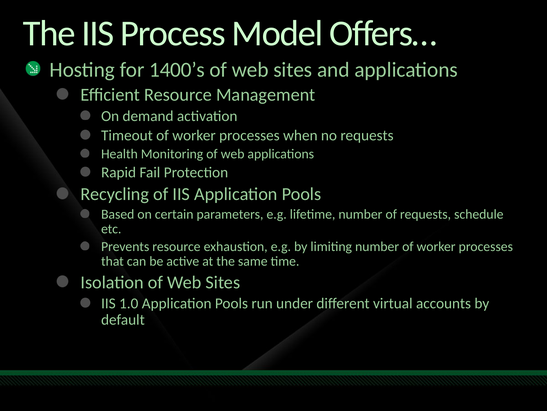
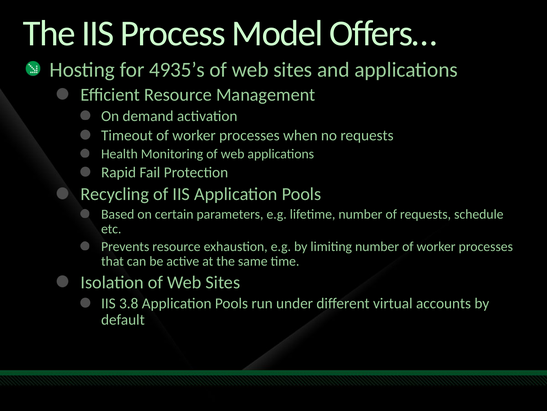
1400’s: 1400’s -> 4935’s
1.0: 1.0 -> 3.8
